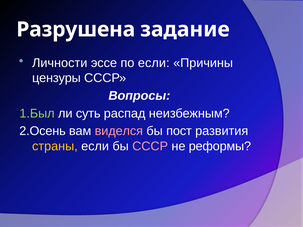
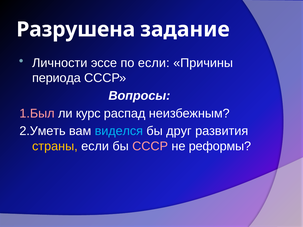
цензуры: цензуры -> периода
1.Был colour: light green -> pink
суть: суть -> курс
2.Осень: 2.Осень -> 2.Уметь
виделся colour: pink -> light blue
пост: пост -> друг
